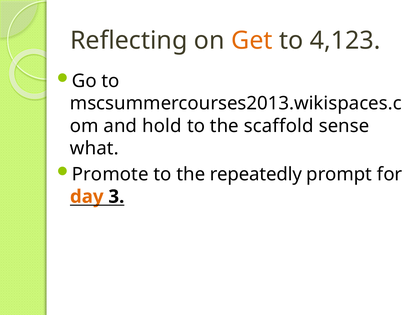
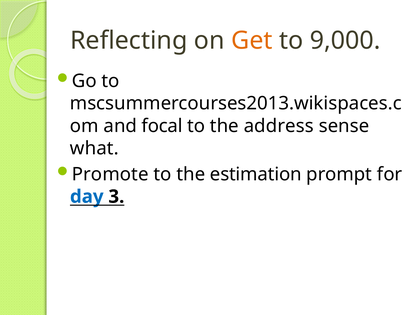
4,123: 4,123 -> 9,000
hold: hold -> focal
scaffold: scaffold -> address
repeatedly: repeatedly -> estimation
day colour: orange -> blue
